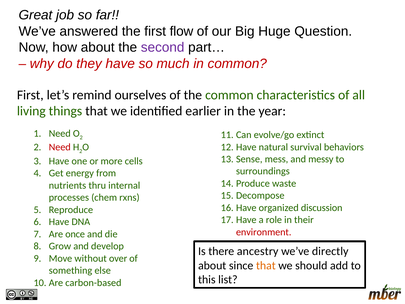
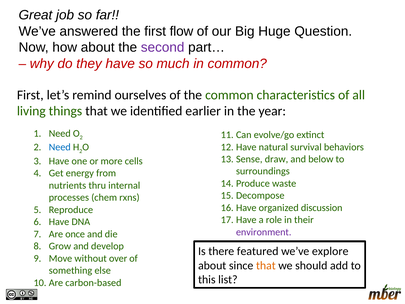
Need at (60, 147) colour: red -> blue
mess: mess -> draw
messy: messy -> below
environment colour: red -> purple
ancestry: ancestry -> featured
directly: directly -> explore
